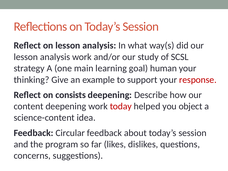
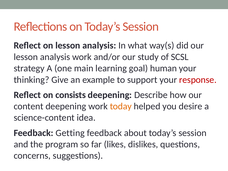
today colour: red -> orange
object: object -> desire
Circular: Circular -> Getting
